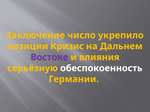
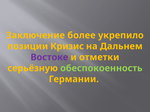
число: число -> более
влияния: влияния -> отметки
обеспокоенность colour: white -> light green
